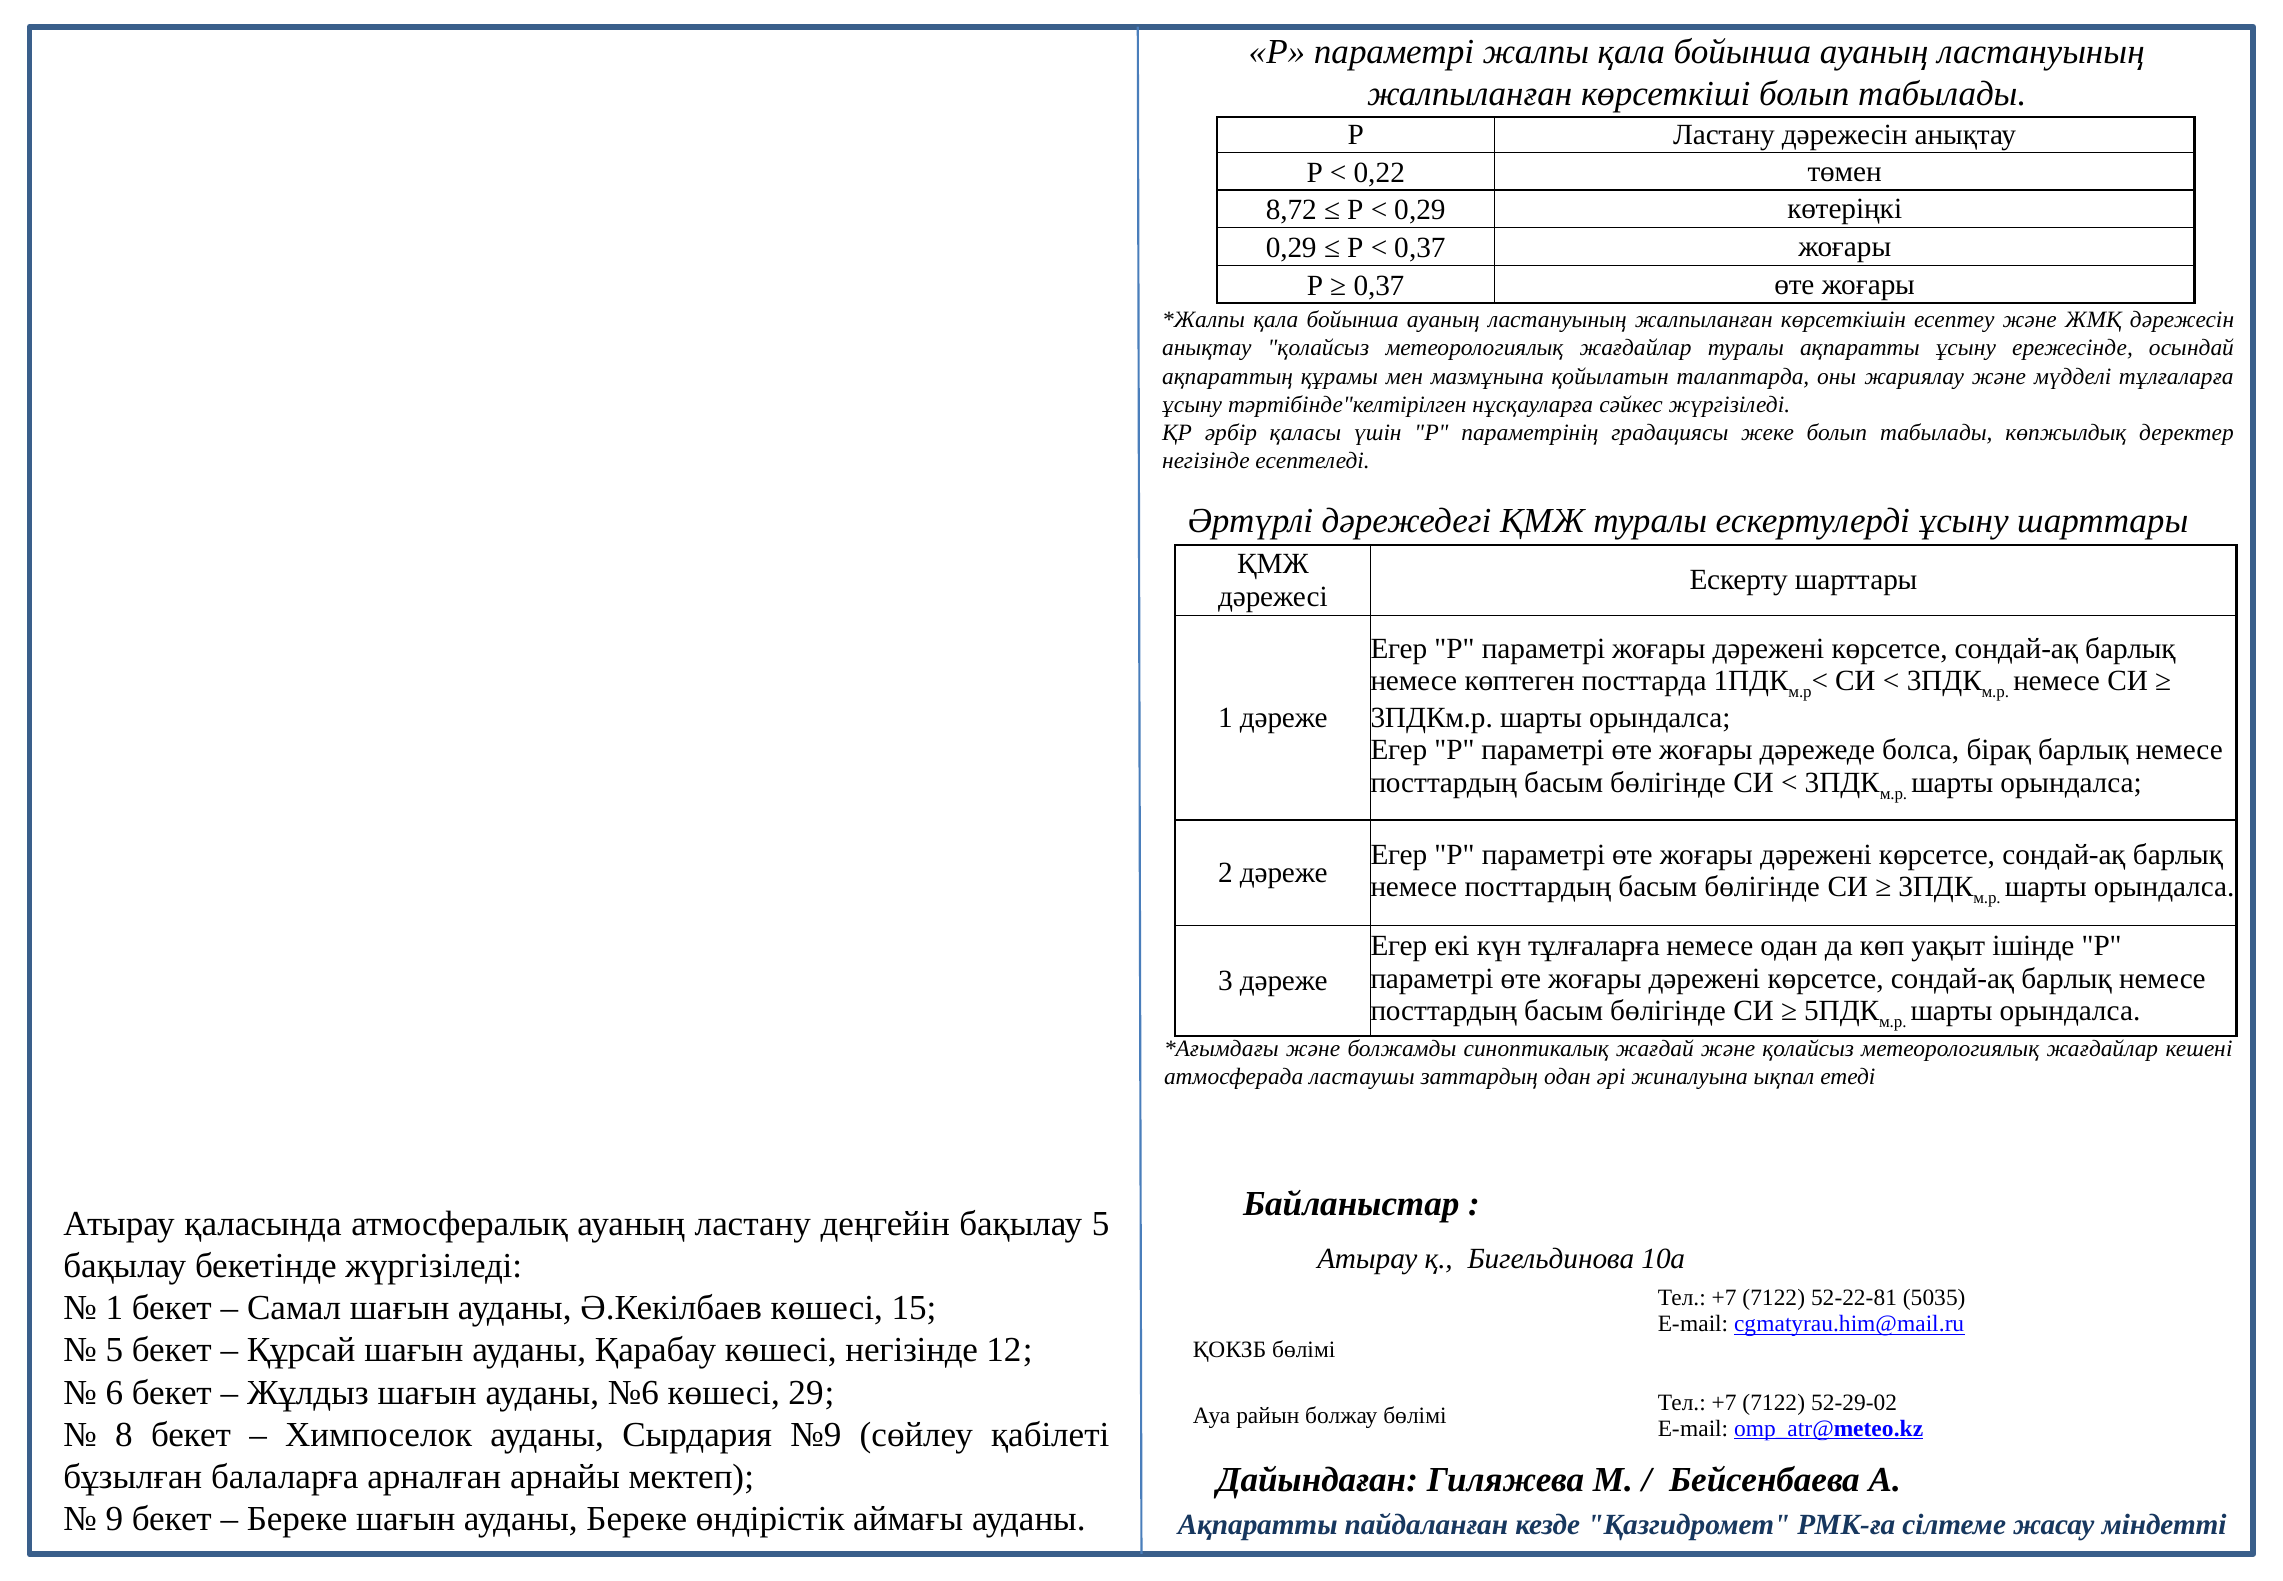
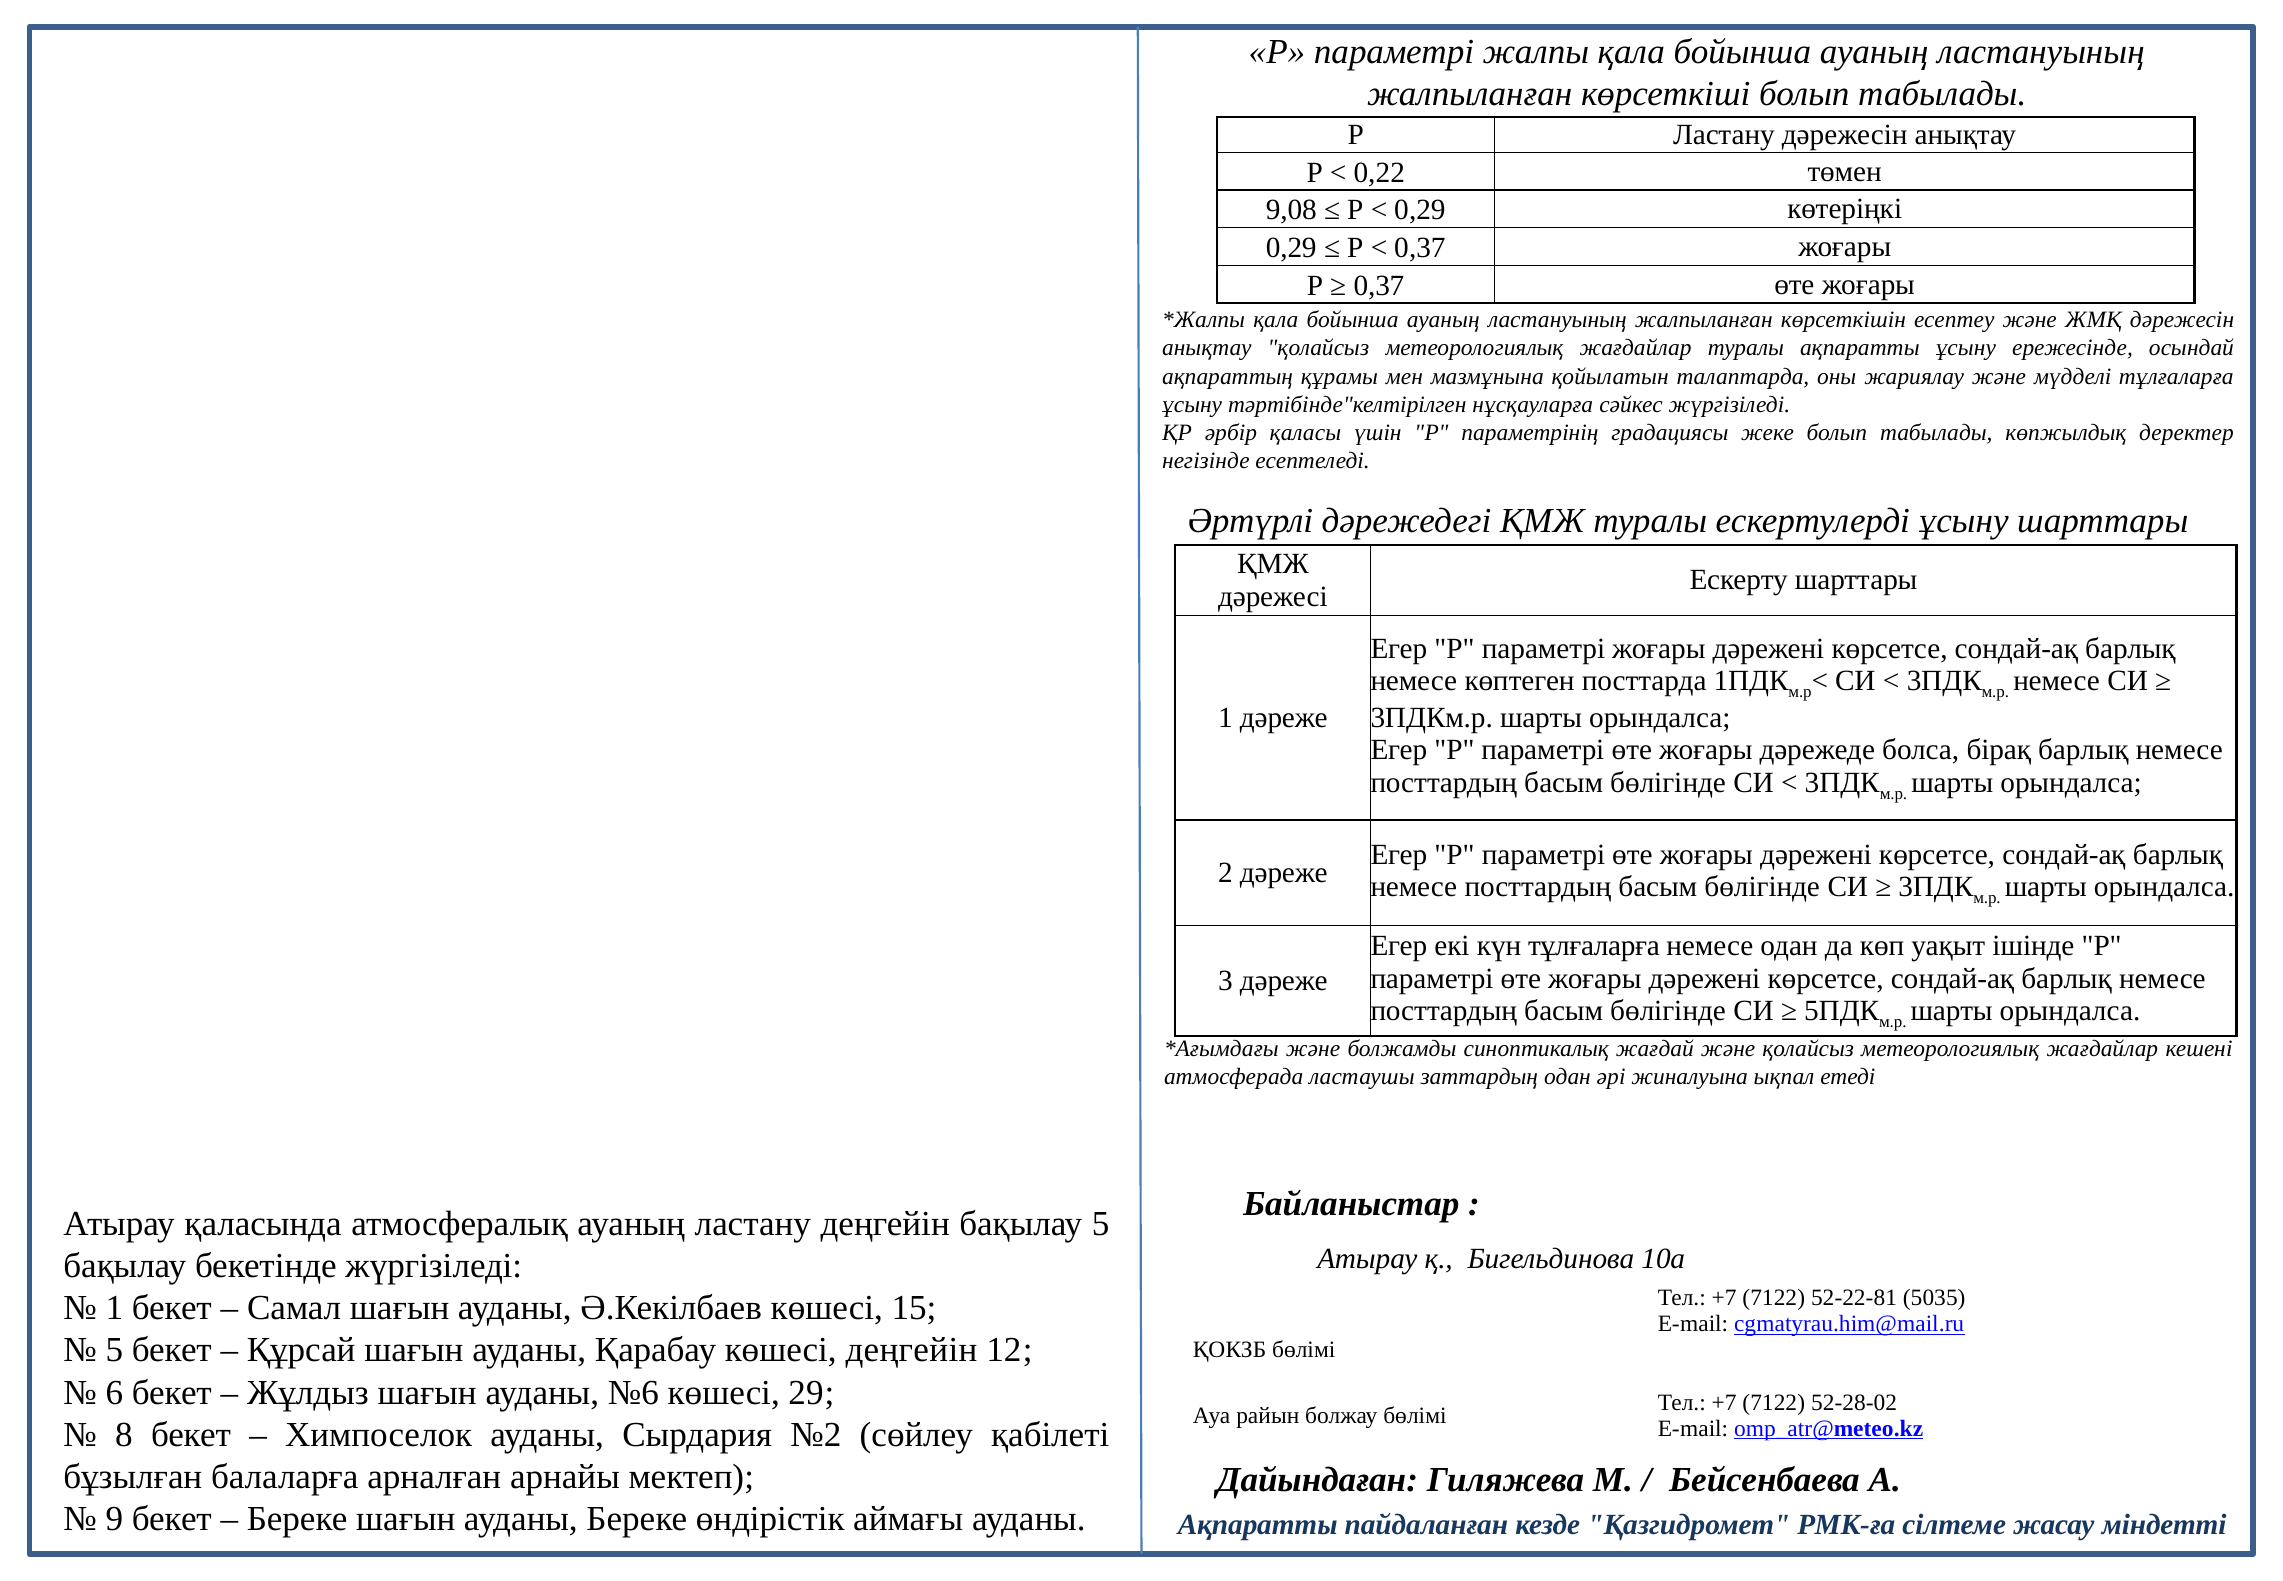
8,72: 8,72 -> 9,08
көшесі негізінде: негізінде -> деңгейін
52-29-02: 52-29-02 -> 52-28-02
№9: №9 -> №2
